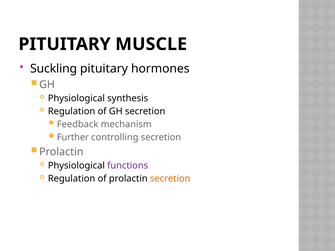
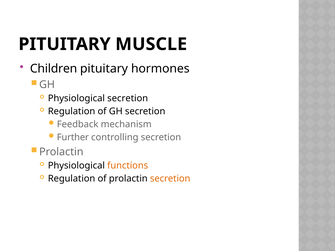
Suckling: Suckling -> Children
Physiological synthesis: synthesis -> secretion
functions colour: purple -> orange
